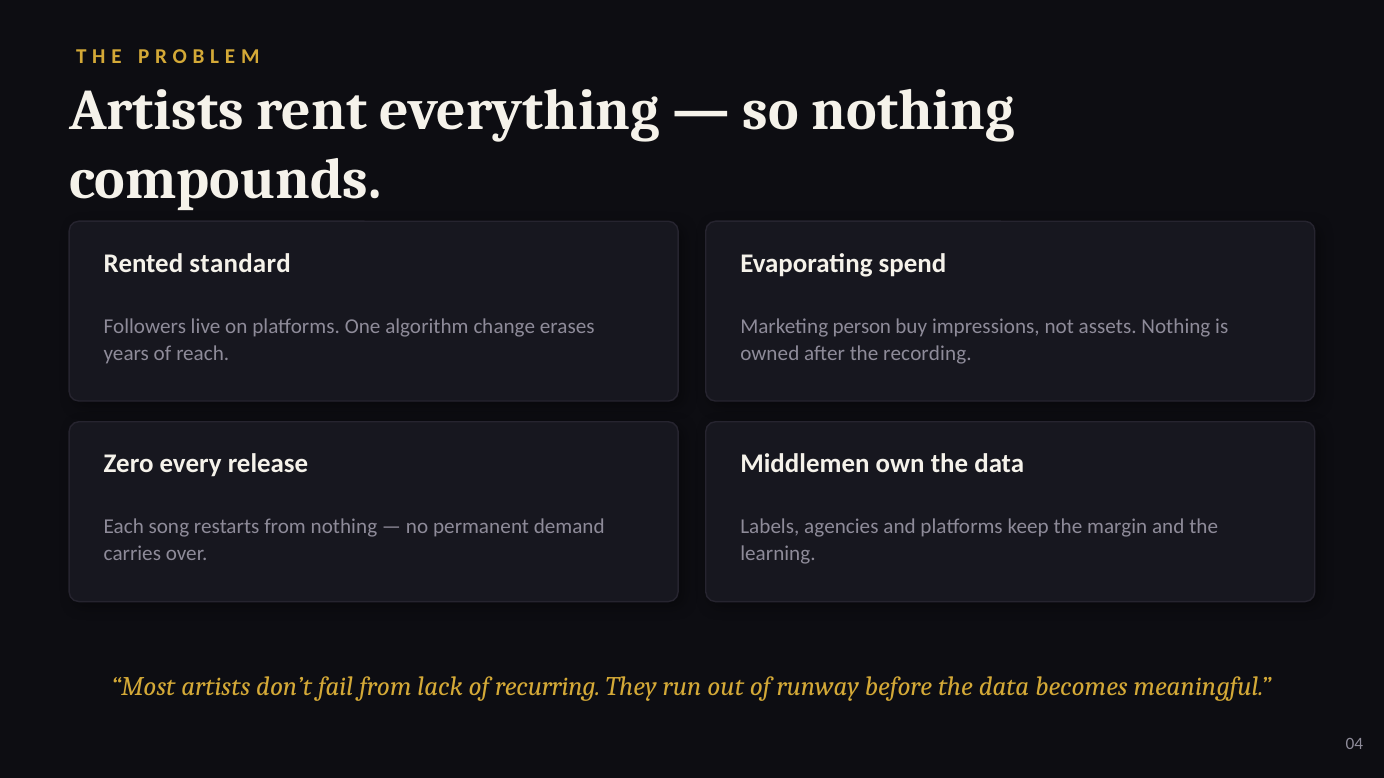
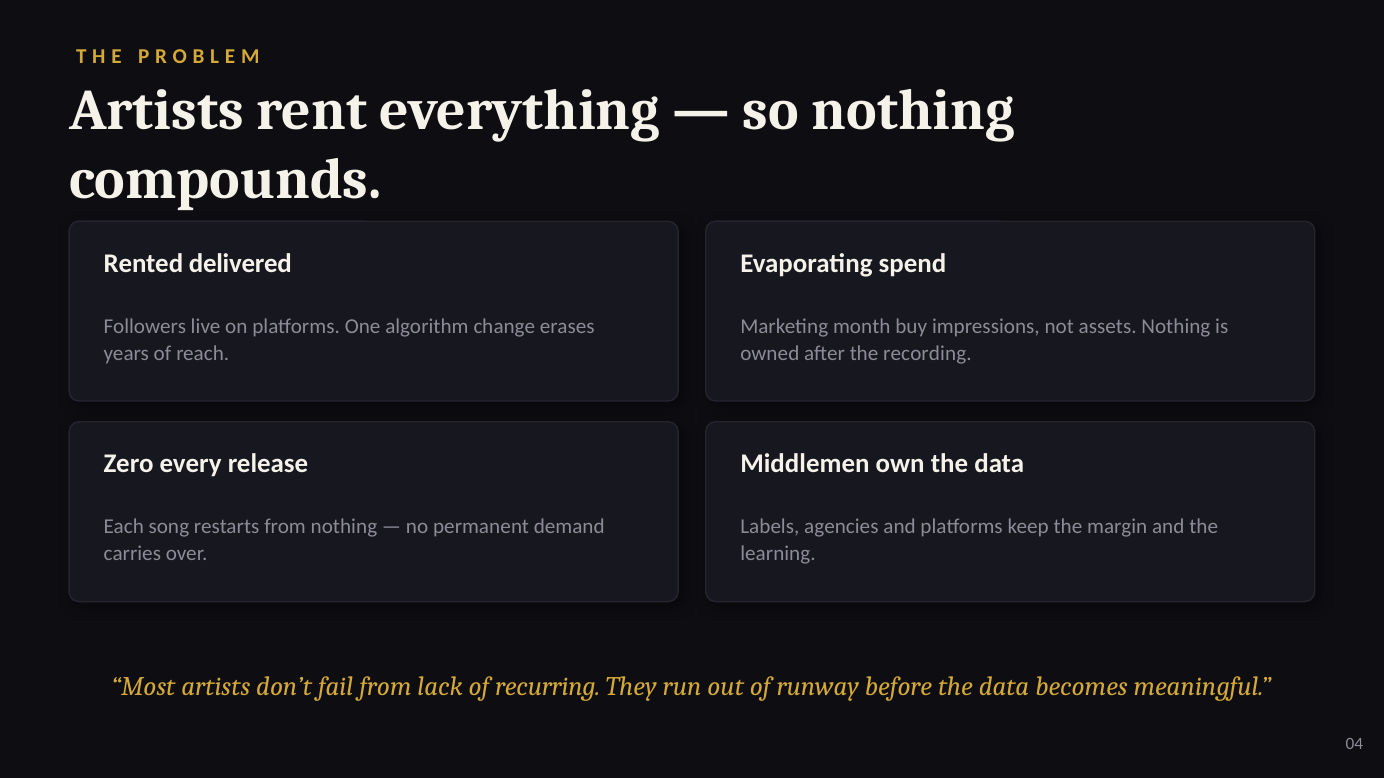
standard: standard -> delivered
person: person -> month
